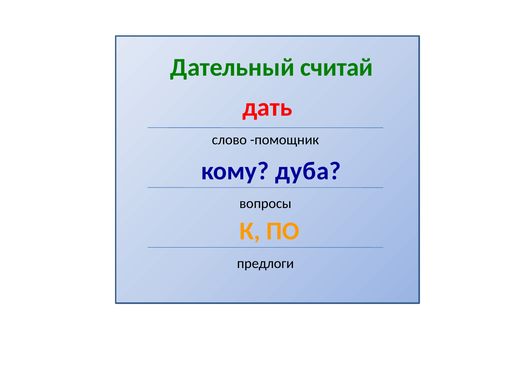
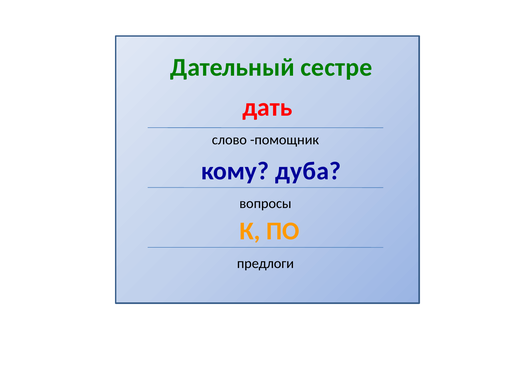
считай: считай -> сестре
